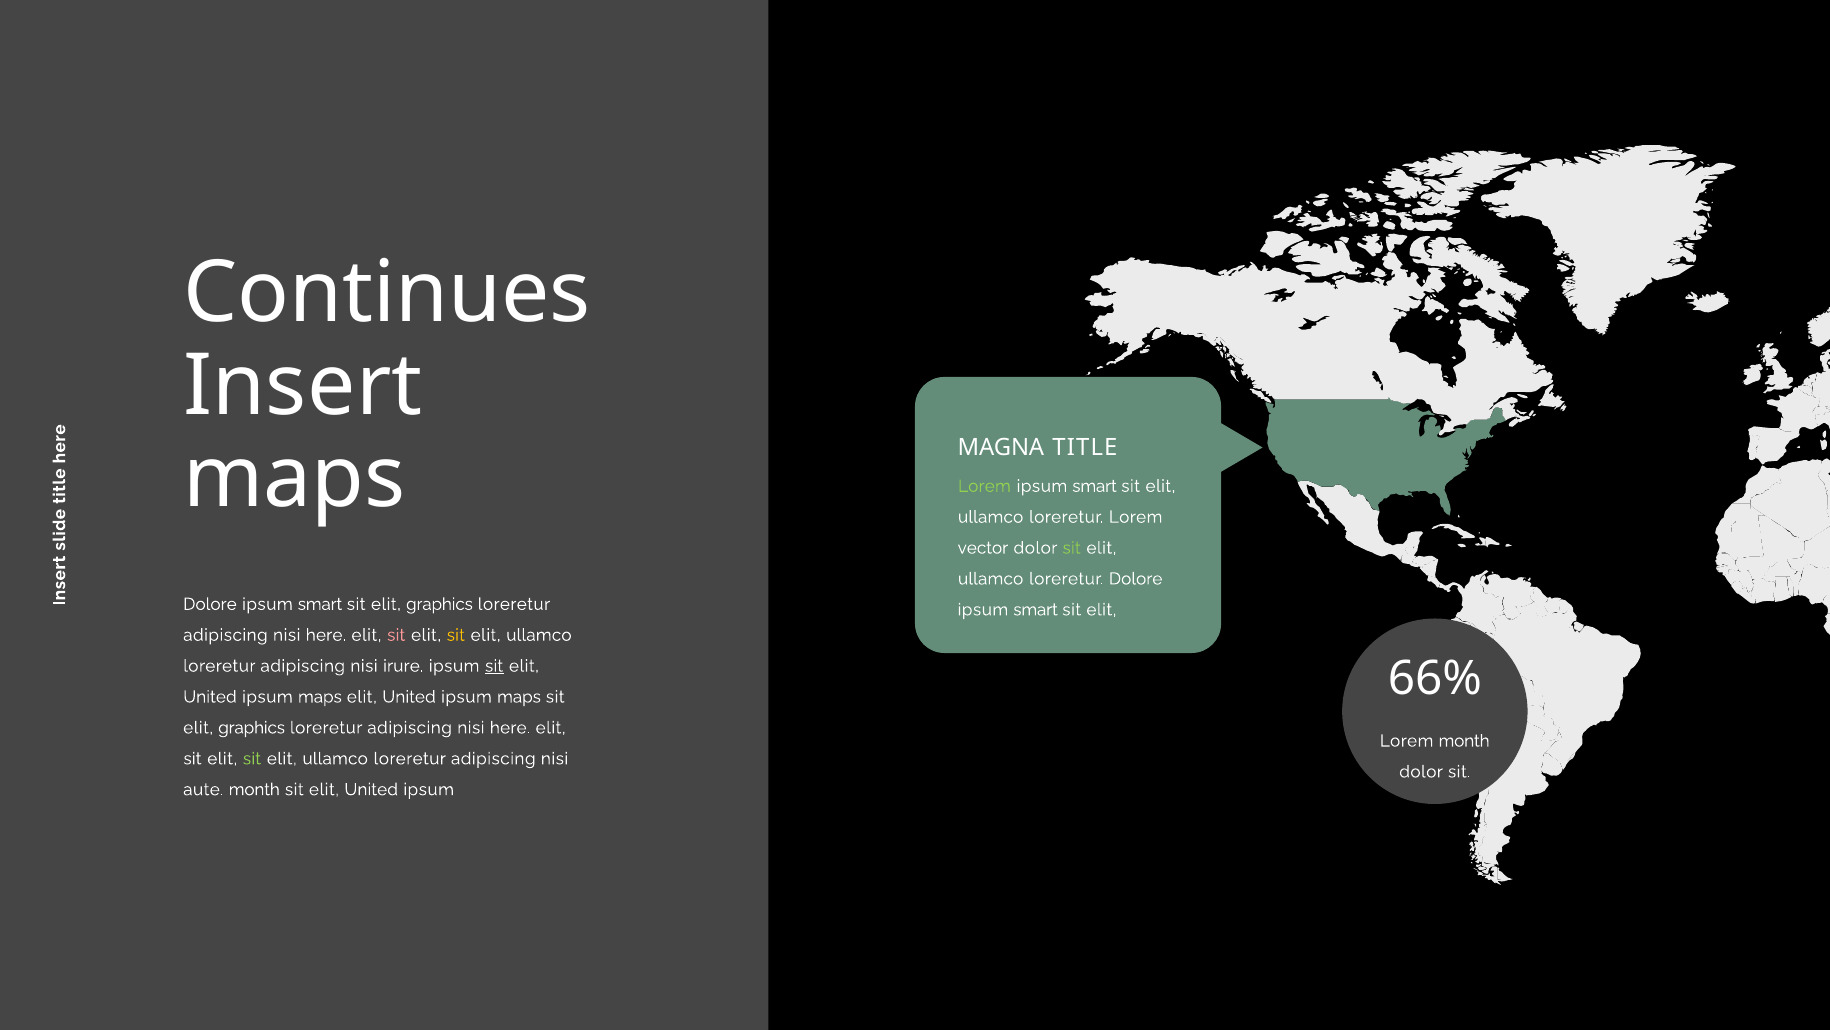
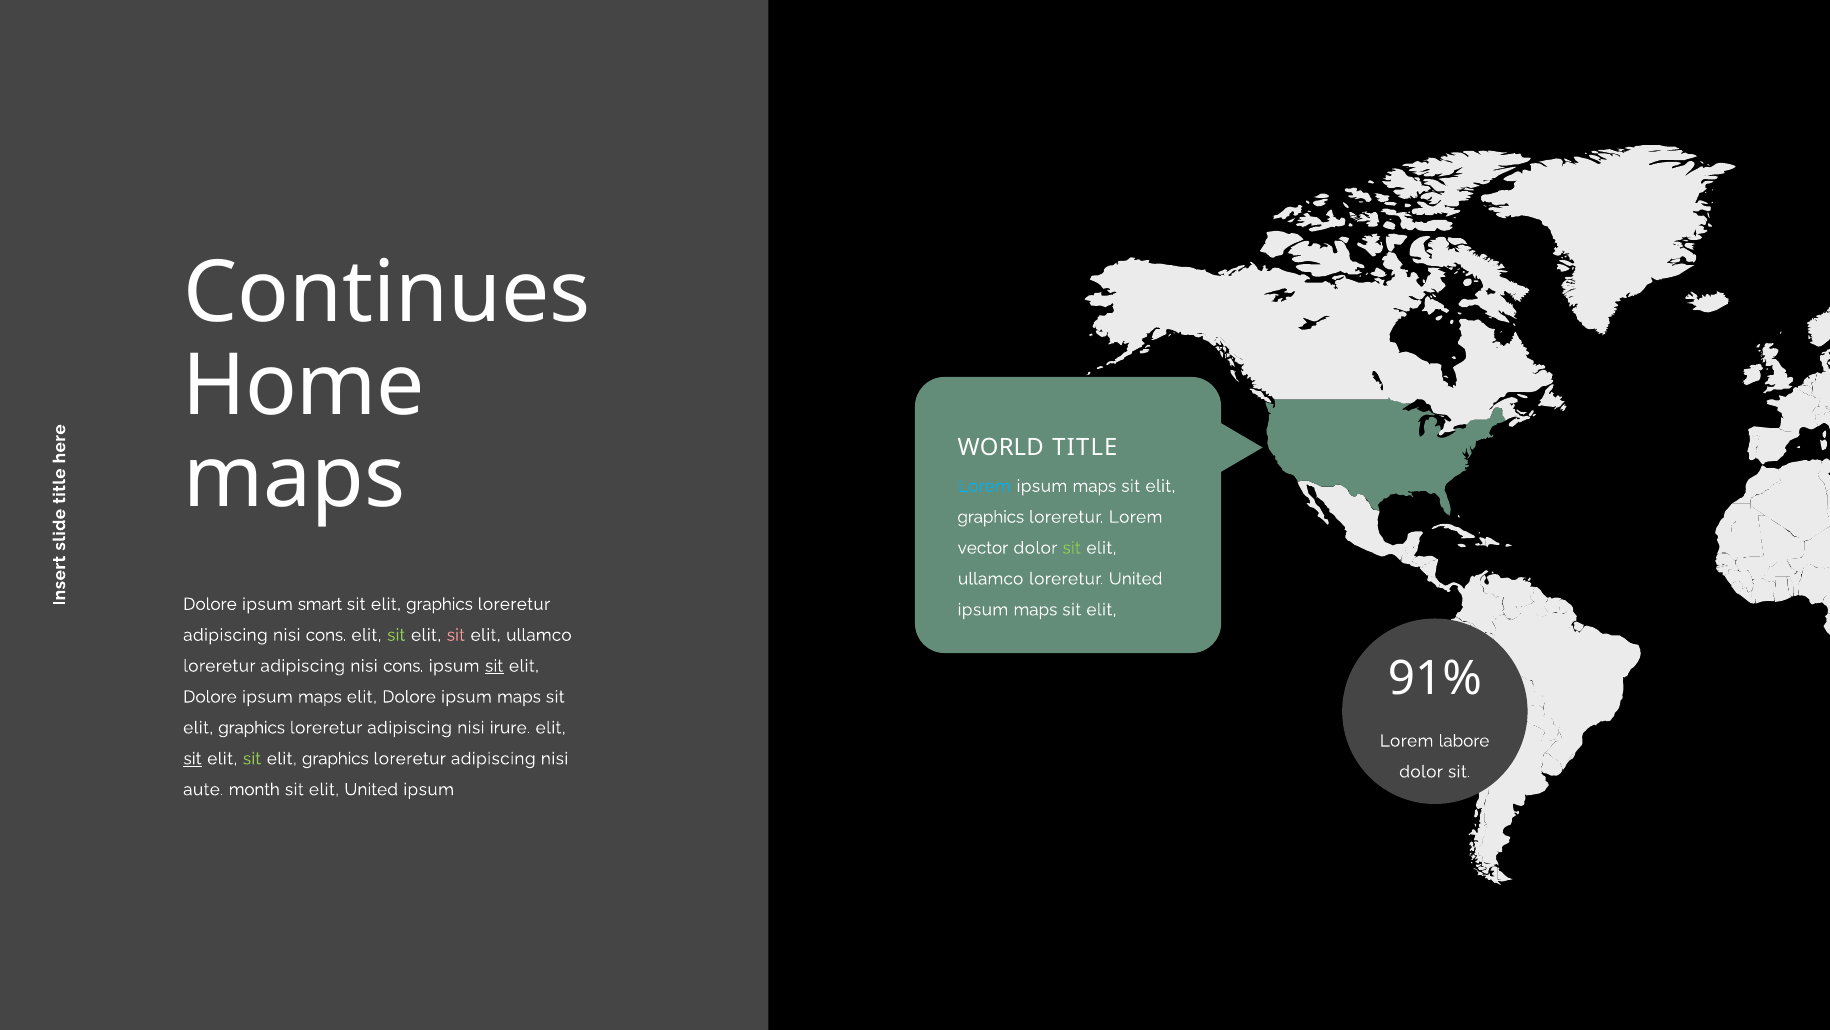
Insert: Insert -> Home
MAGNA: MAGNA -> WORLD
Lorem at (984, 486) colour: light green -> light blue
smart at (1094, 486): smart -> maps
ullamco at (991, 517): ullamco -> graphics
loreretur Dolore: Dolore -> United
smart at (1035, 609): smart -> maps
here at (326, 635): here -> cons
sit at (396, 635) colour: pink -> light green
sit at (456, 635) colour: yellow -> pink
irure at (403, 666): irure -> cons
66%: 66% -> 91%
United at (210, 696): United -> Dolore
United at (409, 696): United -> Dolore
here at (510, 727): here -> irure
Lorem month: month -> labore
sit at (192, 758) underline: none -> present
ullamco at (335, 758): ullamco -> graphics
